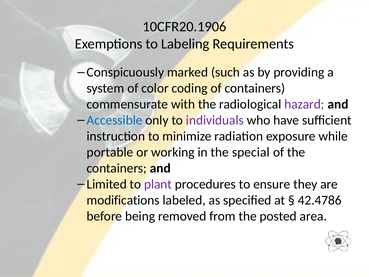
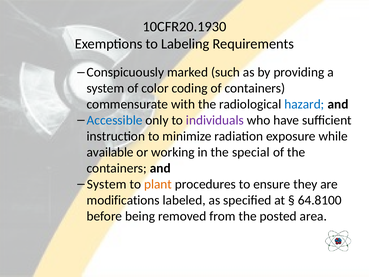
10CFR20.1906: 10CFR20.1906 -> 10CFR20.1930
hazard colour: purple -> blue
portable: portable -> available
Limited at (107, 184): Limited -> System
plant colour: purple -> orange
42.4786: 42.4786 -> 64.8100
